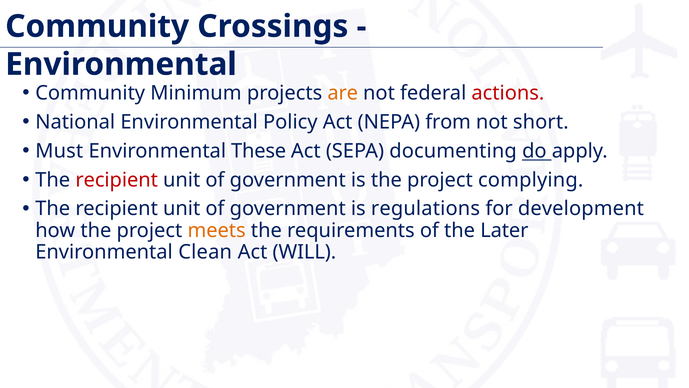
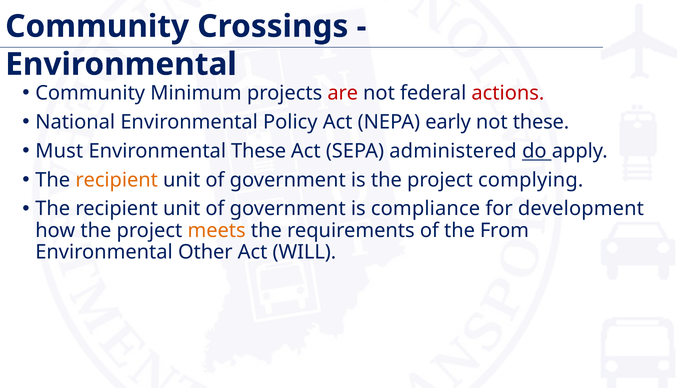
are colour: orange -> red
from: from -> early
not short: short -> these
documenting: documenting -> administered
recipient at (117, 180) colour: red -> orange
regulations: regulations -> compliance
Later: Later -> From
Clean: Clean -> Other
